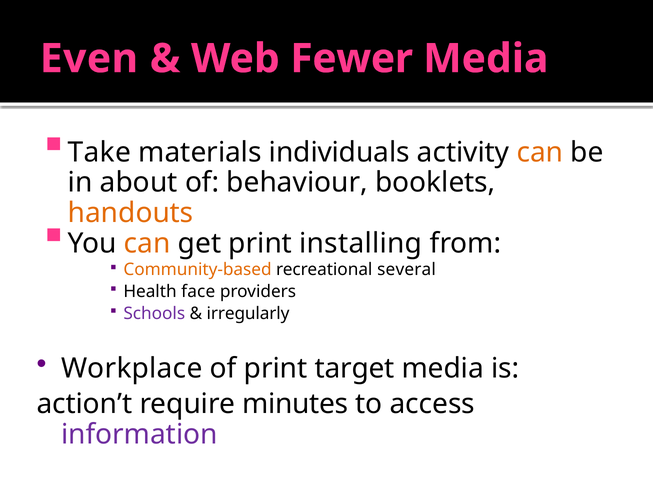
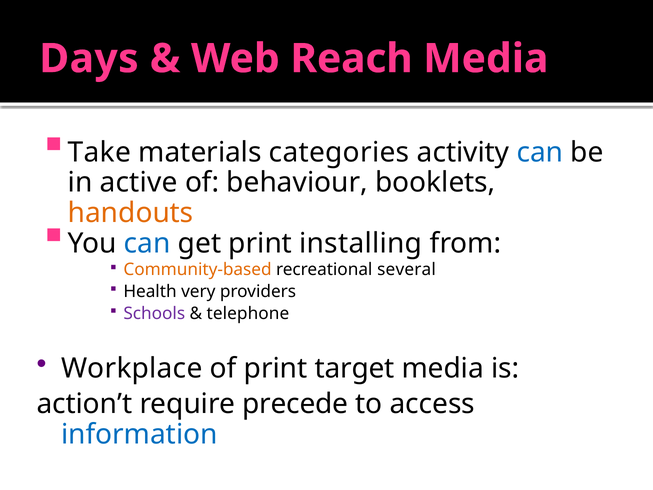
Even: Even -> Days
Fewer: Fewer -> Reach
individuals: individuals -> categories
can at (540, 152) colour: orange -> blue
about: about -> active
can at (147, 243) colour: orange -> blue
face: face -> very
irregularly: irregularly -> telephone
minutes: minutes -> precede
information colour: purple -> blue
